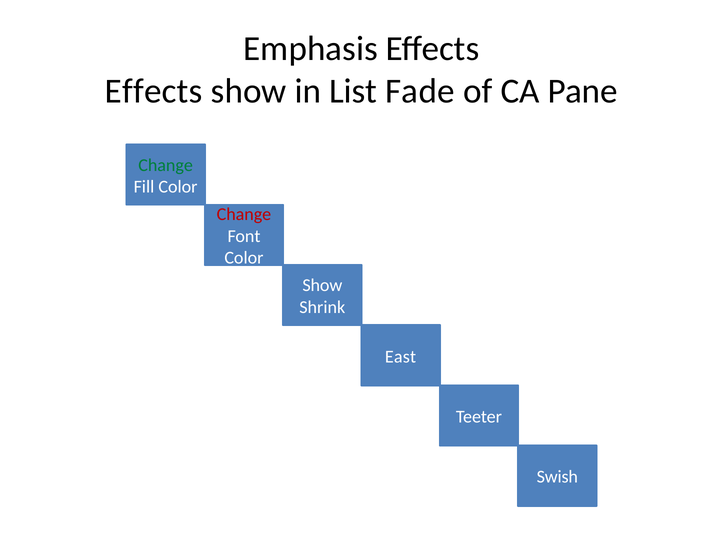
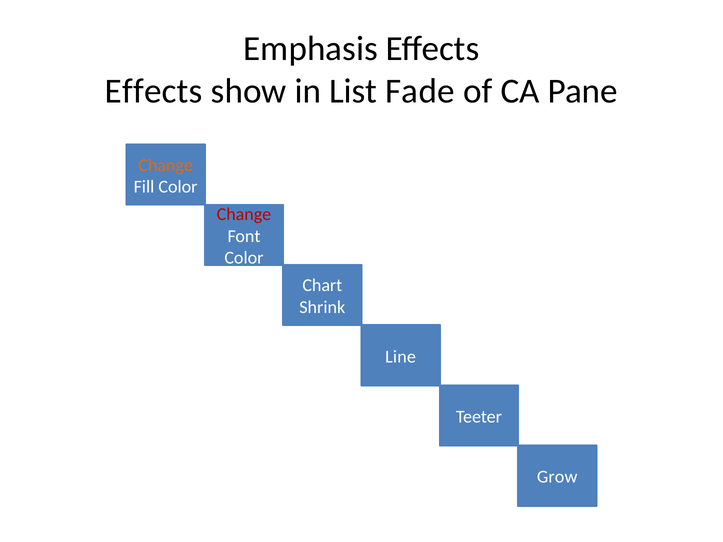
Change at (166, 165) colour: green -> orange
Show at (322, 286): Show -> Chart
East: East -> Line
Swish: Swish -> Grow
